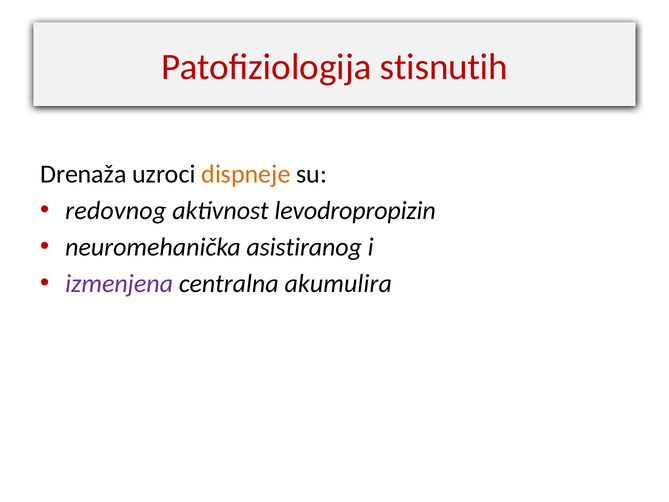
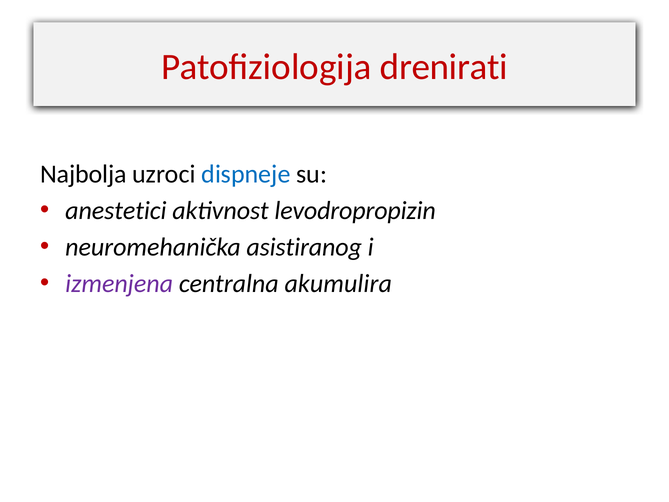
stisnutih: stisnutih -> drenirati
Drenaža: Drenaža -> Najbolja
dispneje colour: orange -> blue
redovnog: redovnog -> anestetici
